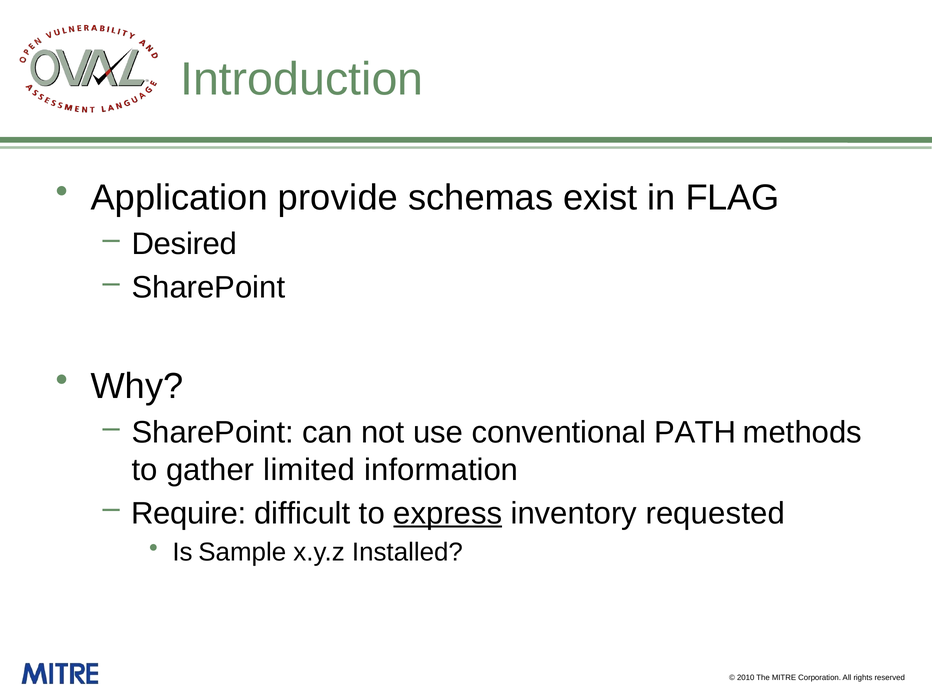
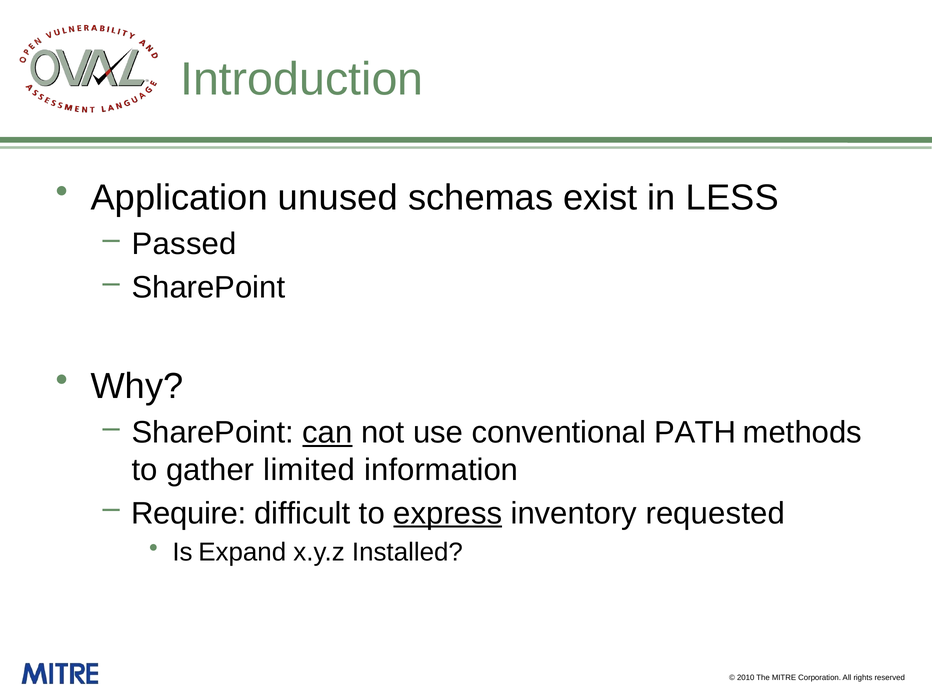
provide: provide -> unused
FLAG: FLAG -> LESS
Desired: Desired -> Passed
can underline: none -> present
Sample: Sample -> Expand
